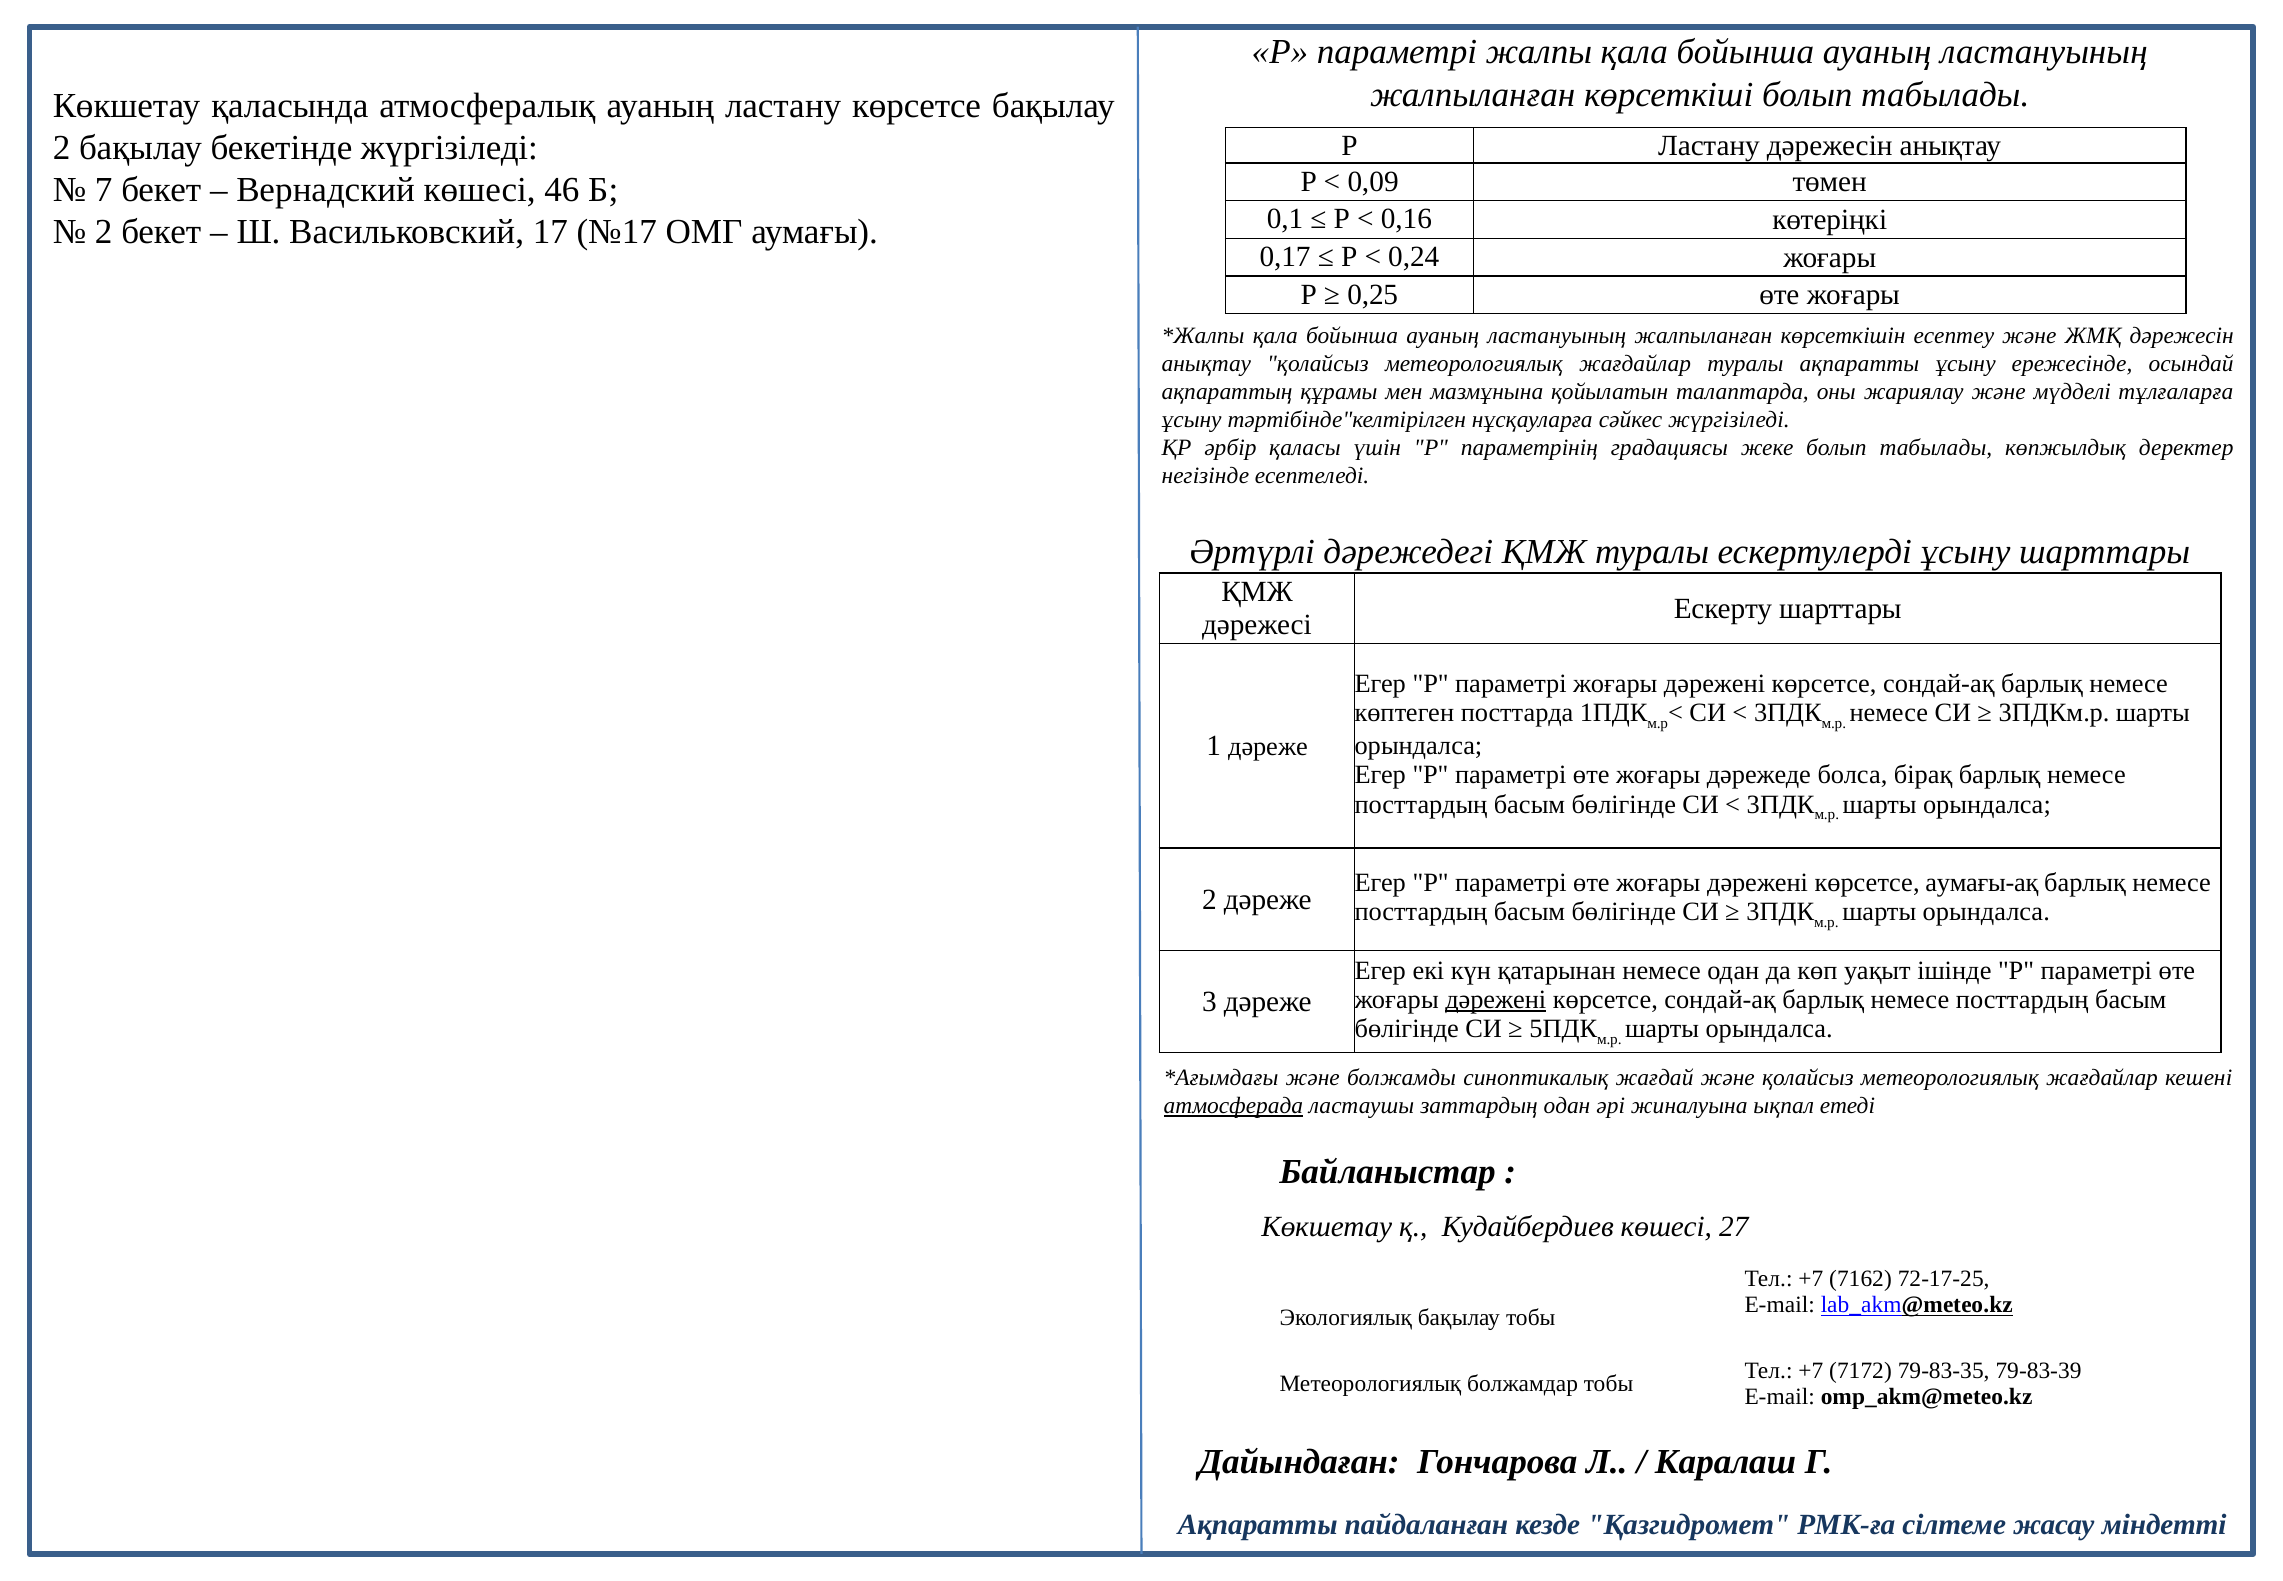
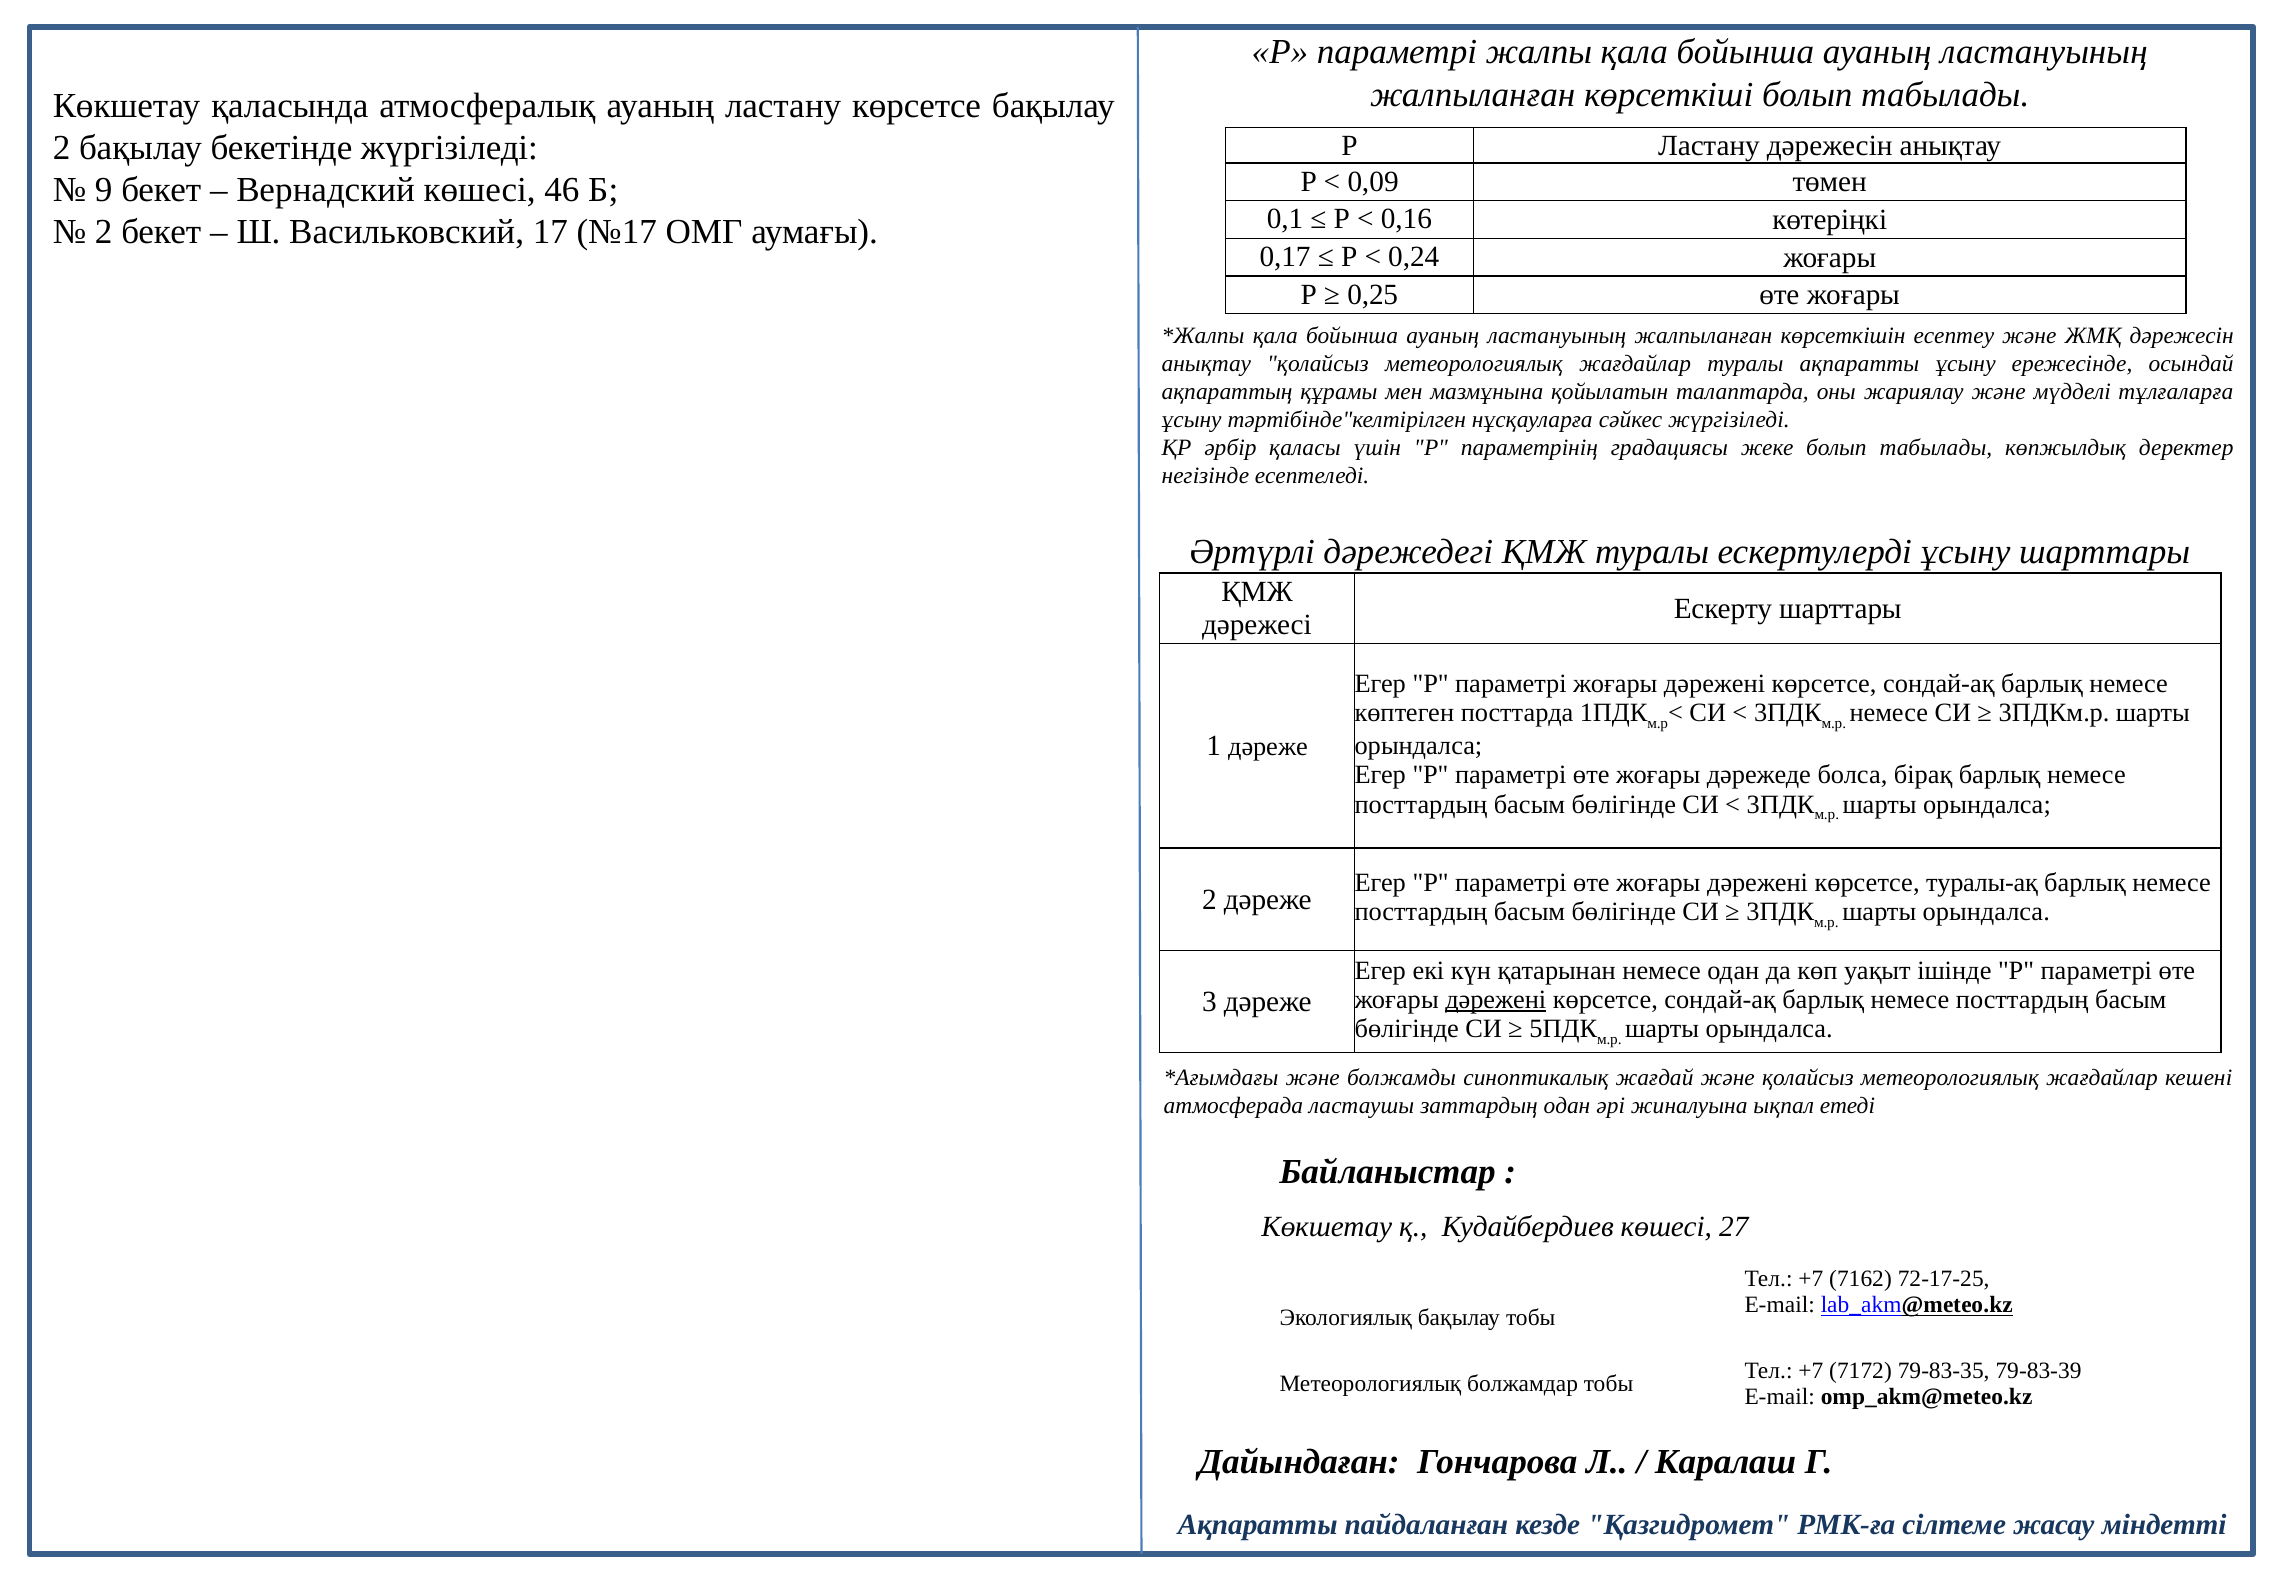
7: 7 -> 9
аумағы-ақ: аумағы-ақ -> туралы-ақ
атмосферада underline: present -> none
